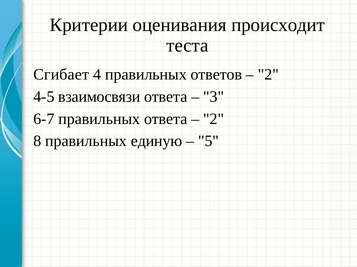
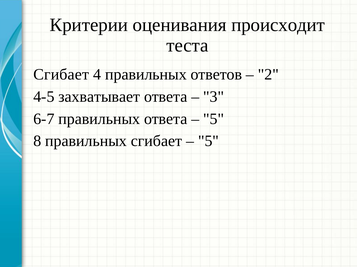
взаимосвязи: взаимосвязи -> захватывает
2 at (214, 119): 2 -> 5
правильных единую: единую -> сгибает
